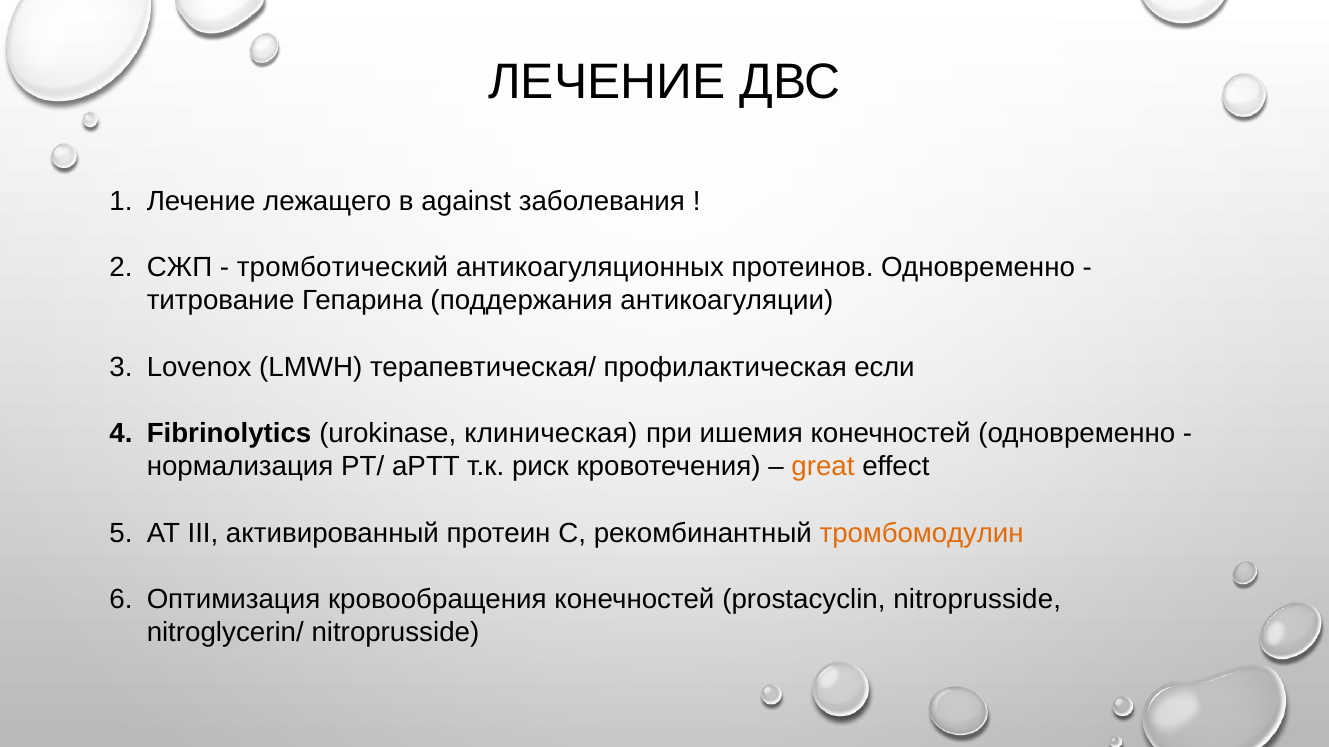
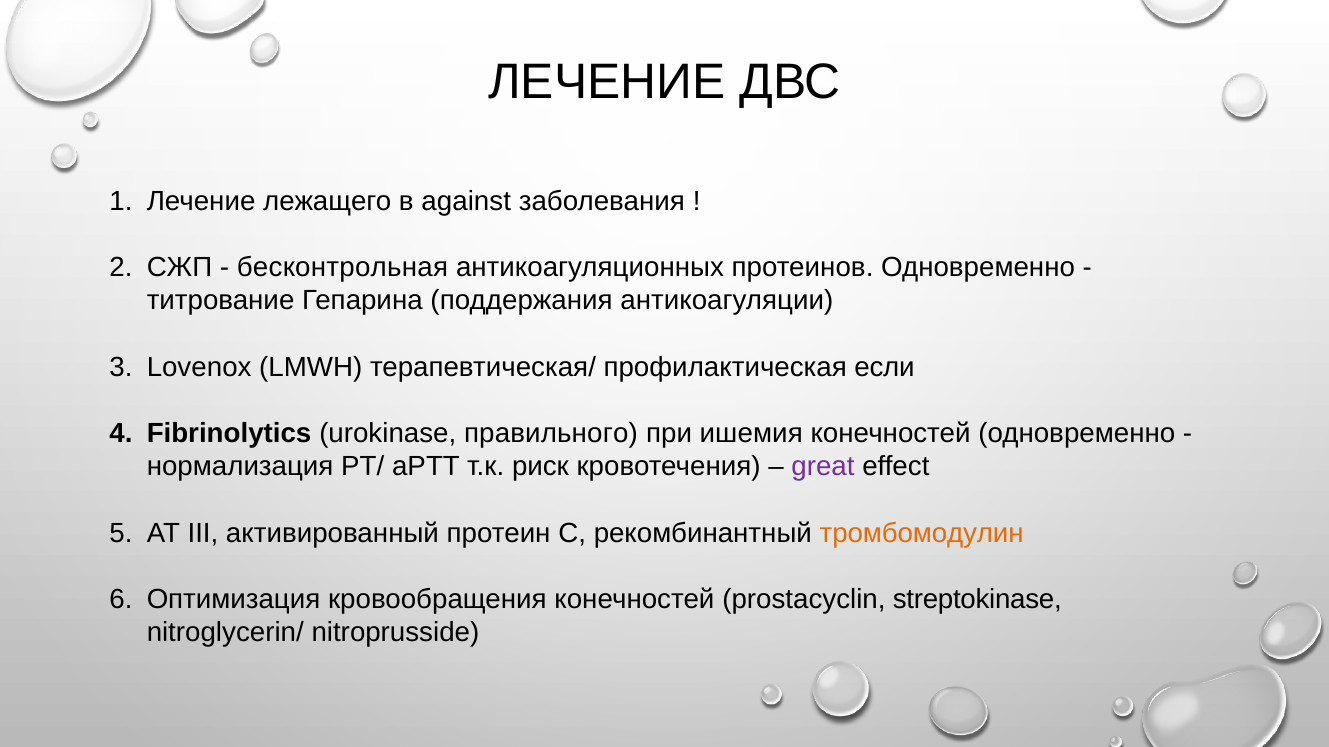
тромботический: тромботический -> бесконтрольная
клиническая: клиническая -> правильного
great colour: orange -> purple
prostacyclin nitroprusside: nitroprusside -> streptokinase
